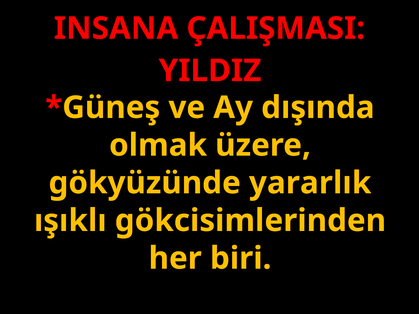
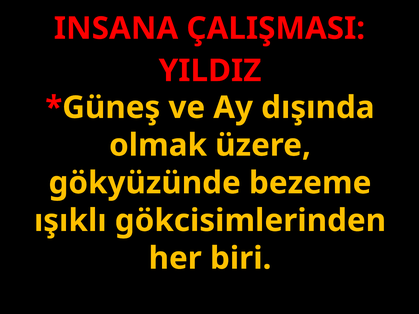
yararlık: yararlık -> bezeme
